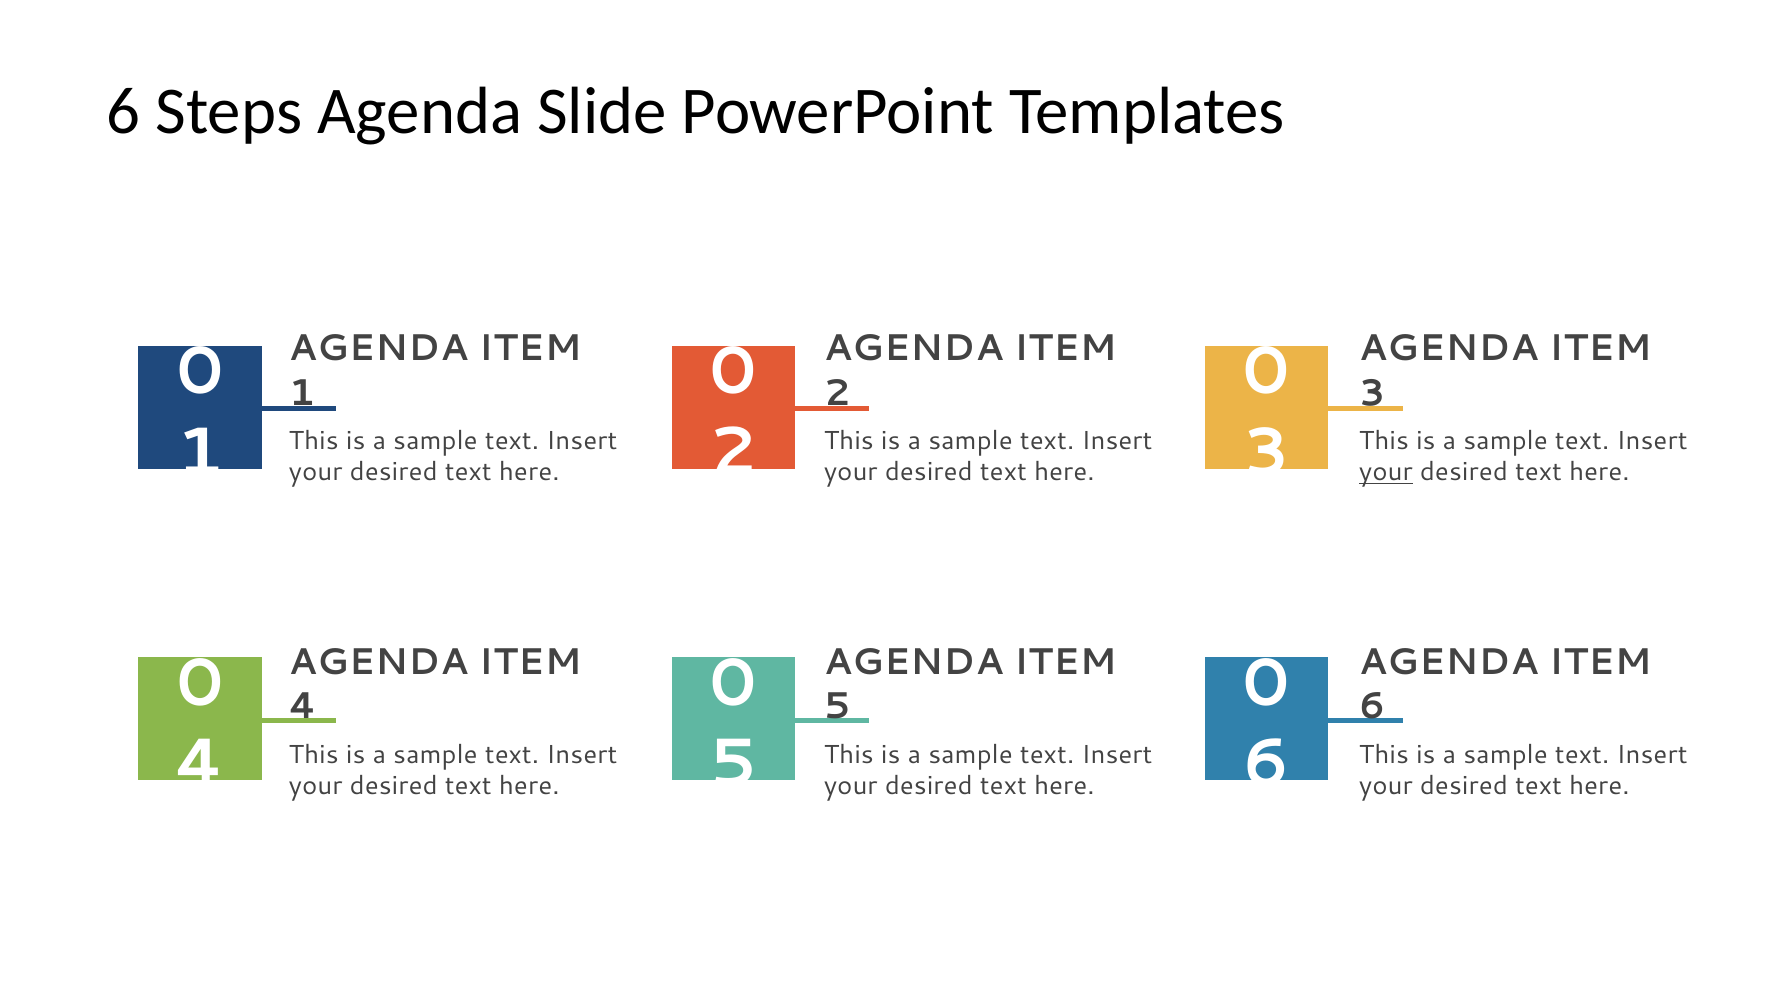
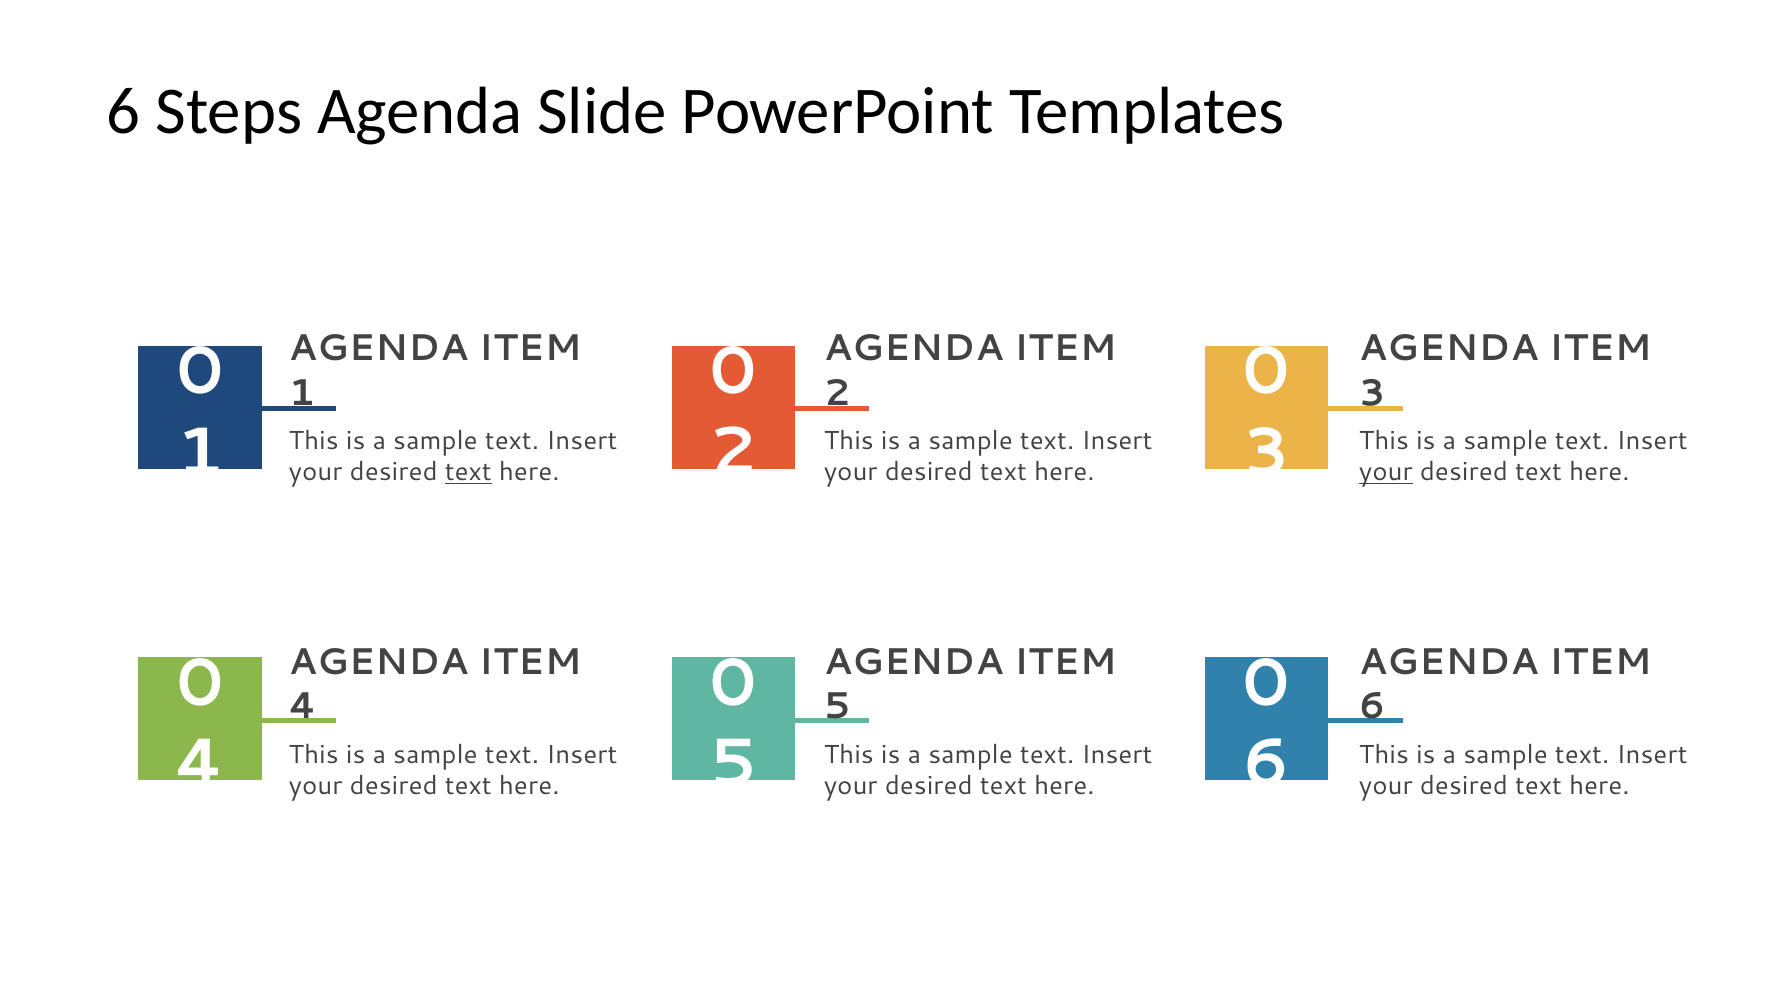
text at (468, 472) underline: none -> present
